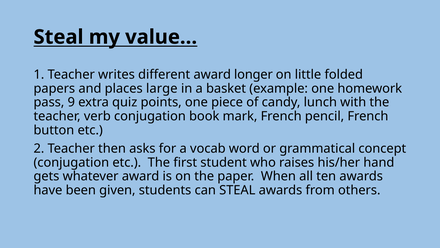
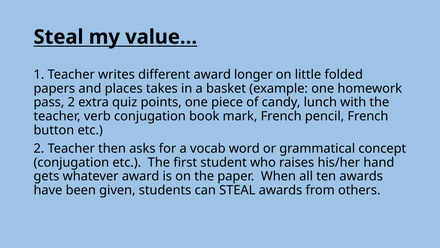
large: large -> takes
pass 9: 9 -> 2
